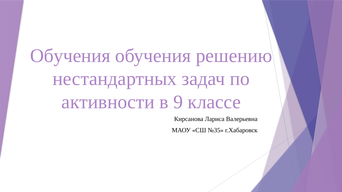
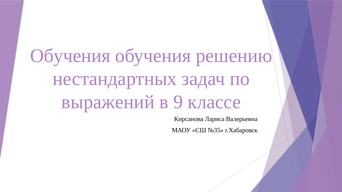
активности: активности -> выражений
